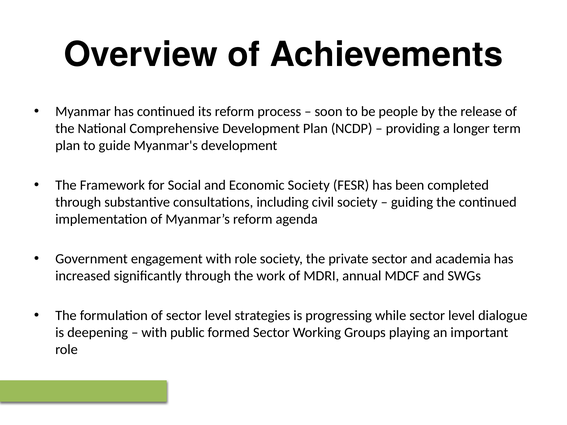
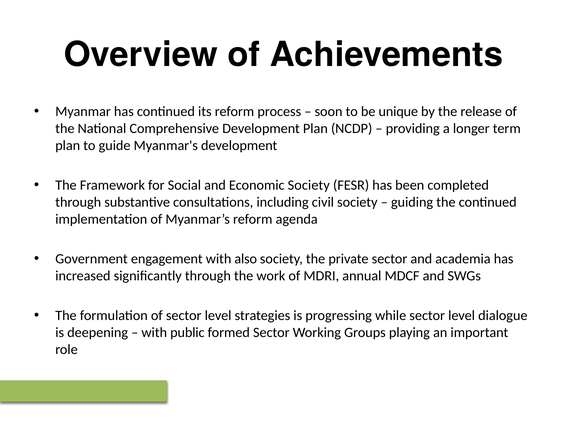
people: people -> unique
with role: role -> also
